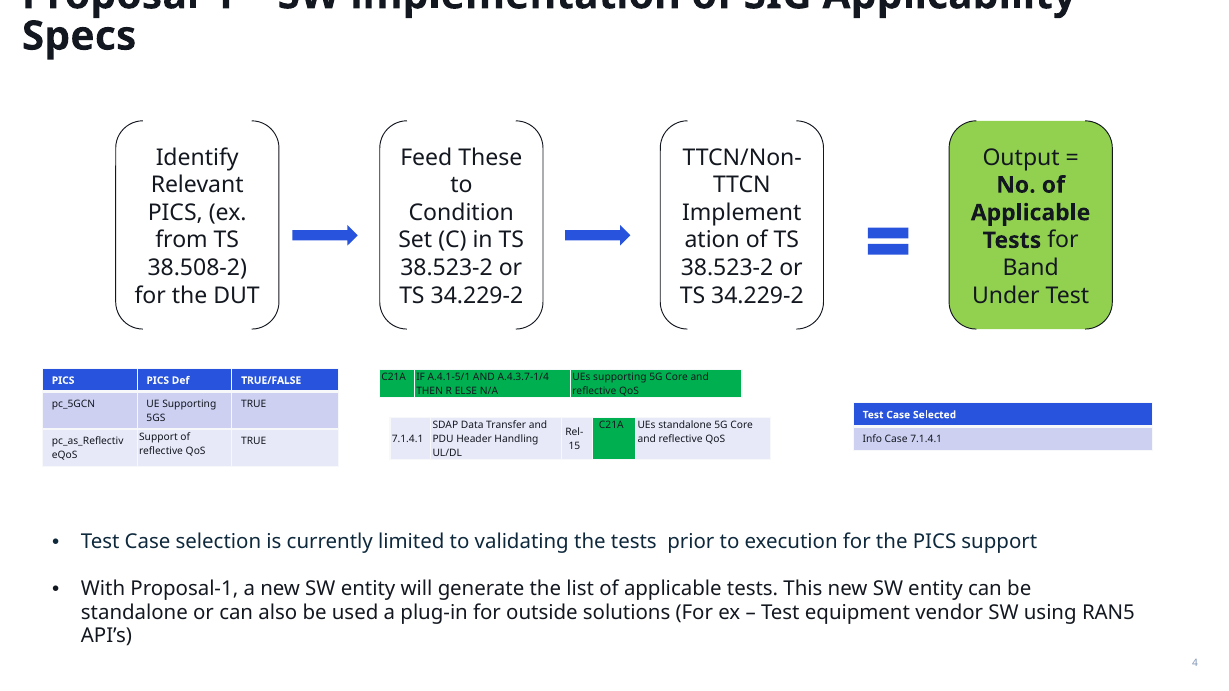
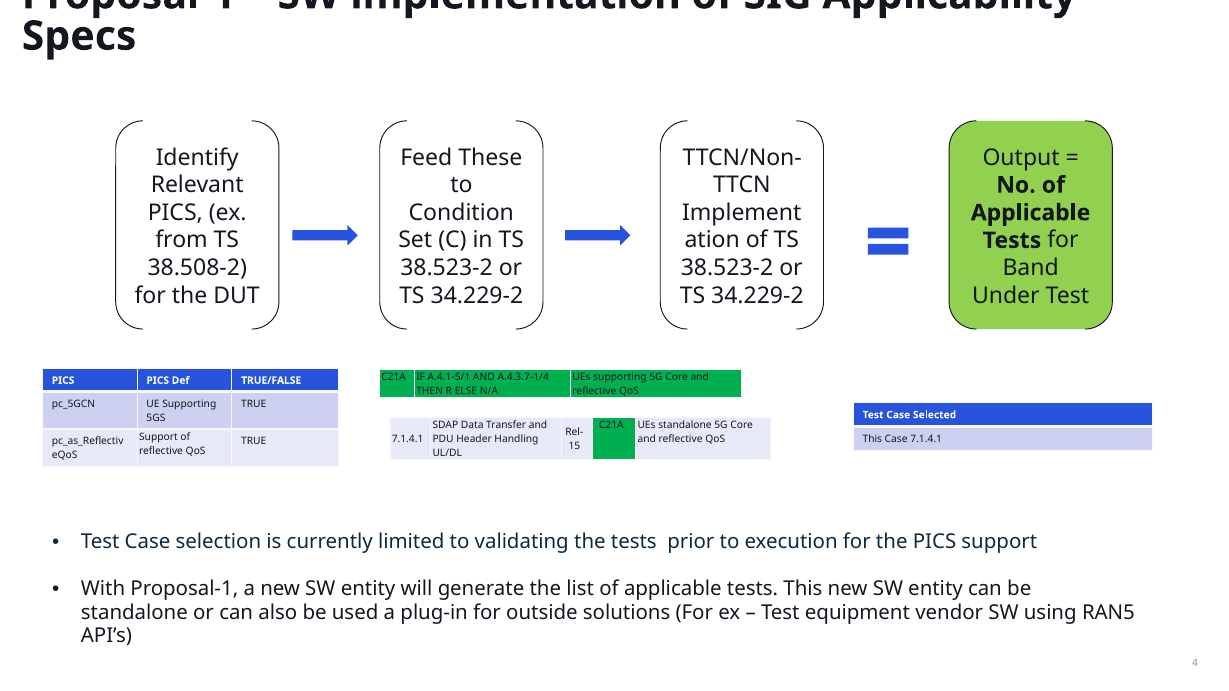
Info at (872, 439): Info -> This
